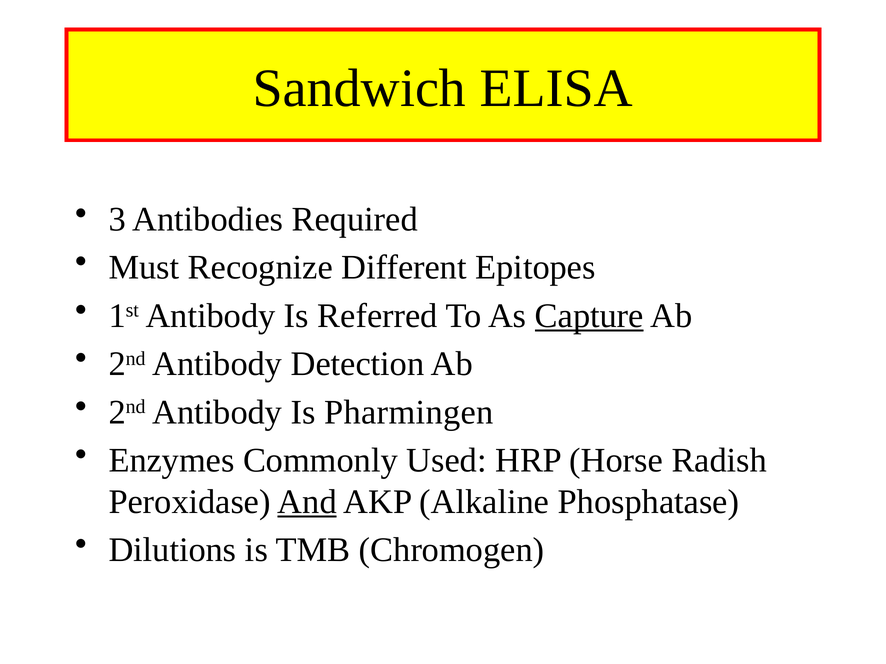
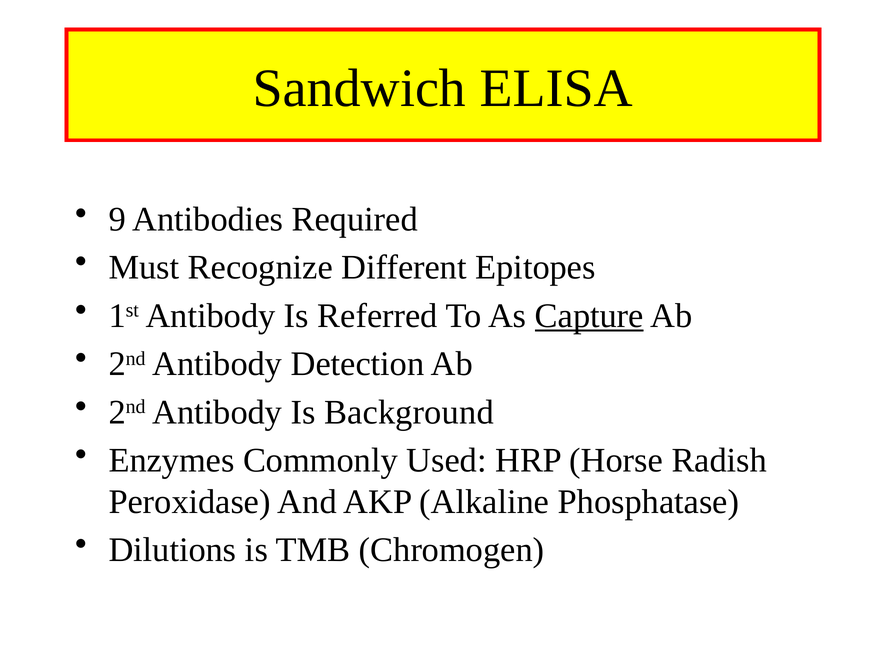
3: 3 -> 9
Pharmingen: Pharmingen -> Background
And underline: present -> none
